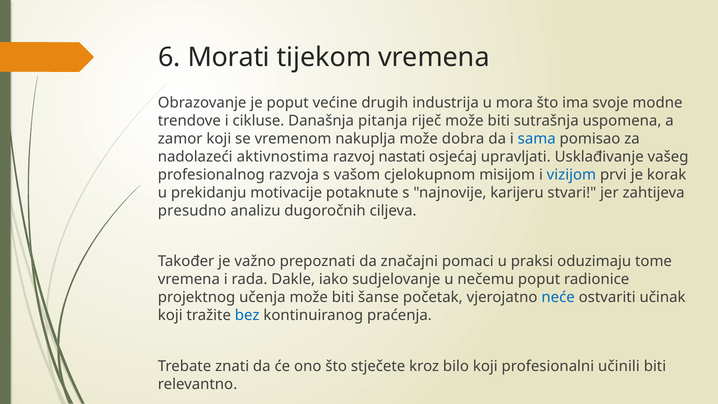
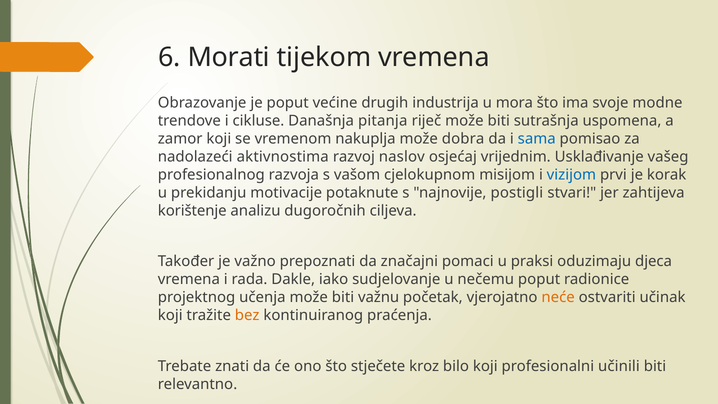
nastati: nastati -> naslov
upravljati: upravljati -> vrijednim
karijeru: karijeru -> postigli
presudno: presudno -> korištenje
tome: tome -> djeca
šanse: šanse -> važnu
neće colour: blue -> orange
bez colour: blue -> orange
